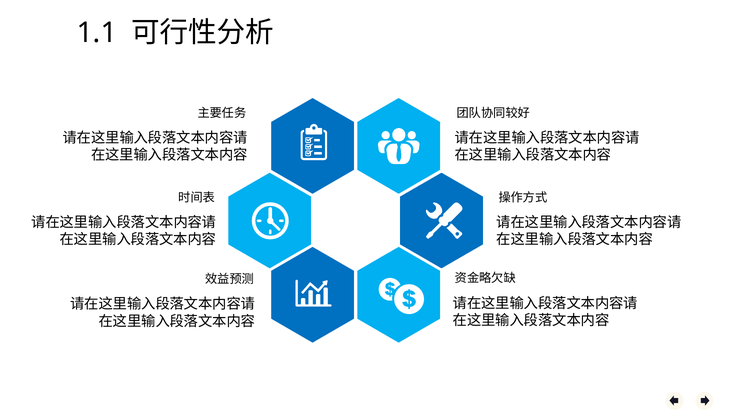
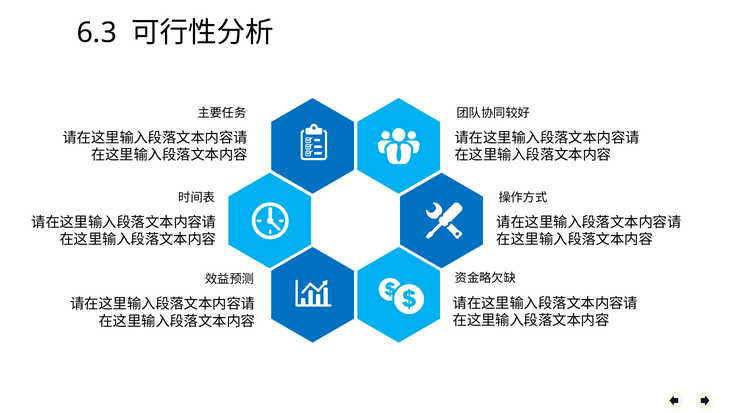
1.1: 1.1 -> 6.3
